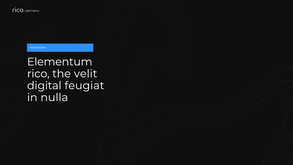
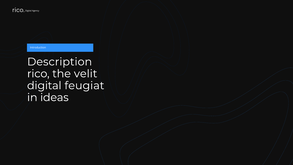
Elementum: Elementum -> Description
nulla: nulla -> ideas
